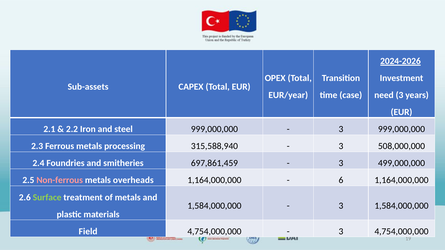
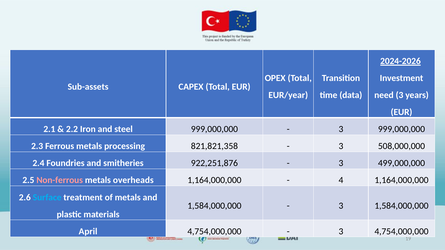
case: case -> data
315,588,940: 315,588,940 -> 821,821,358
697,861,459: 697,861,459 -> 922,251,876
6: 6 -> 4
Surface colour: light green -> light blue
Field: Field -> April
